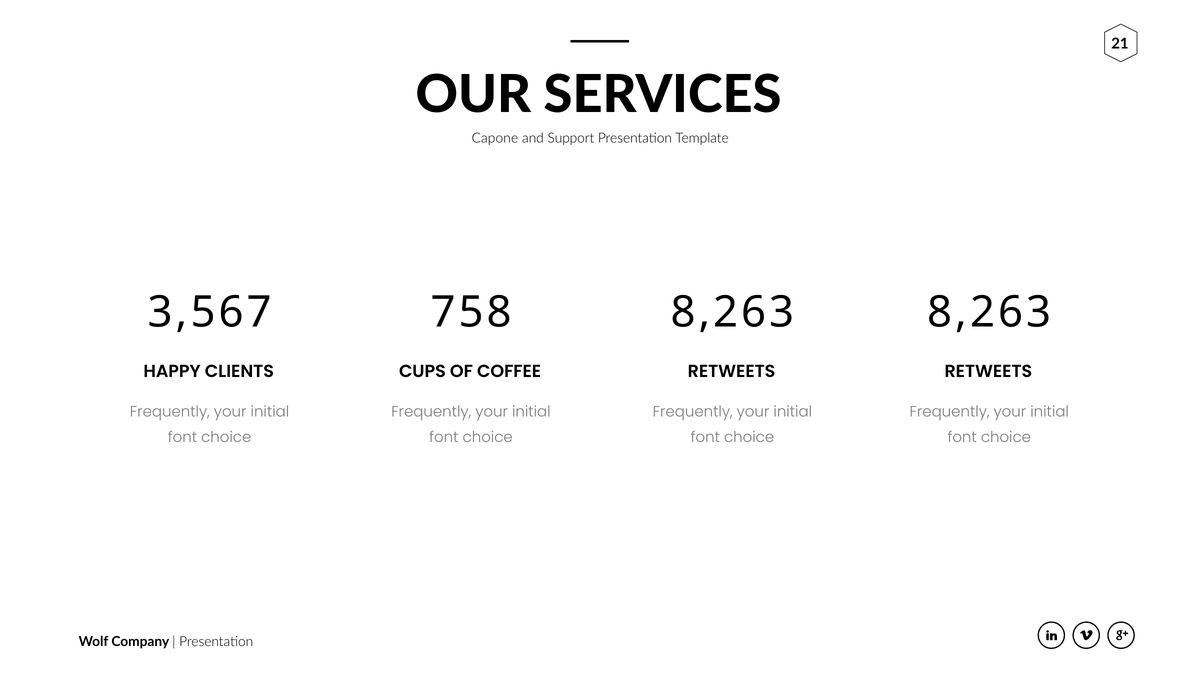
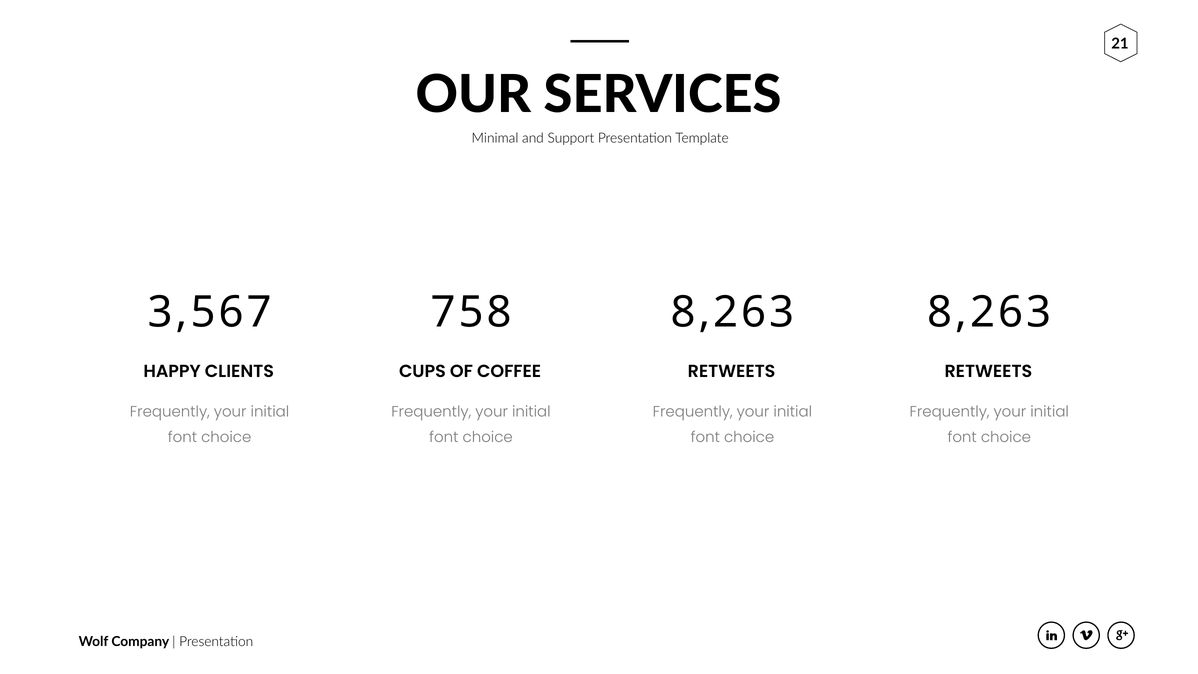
Capone: Capone -> Minimal
